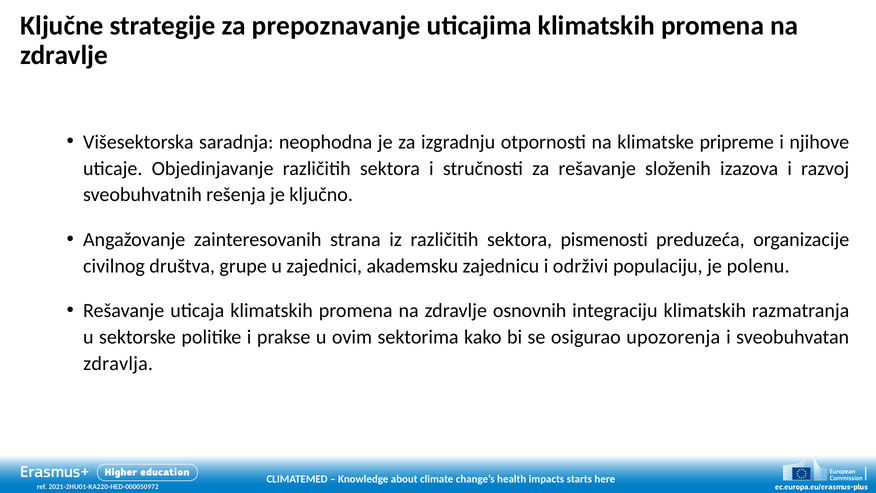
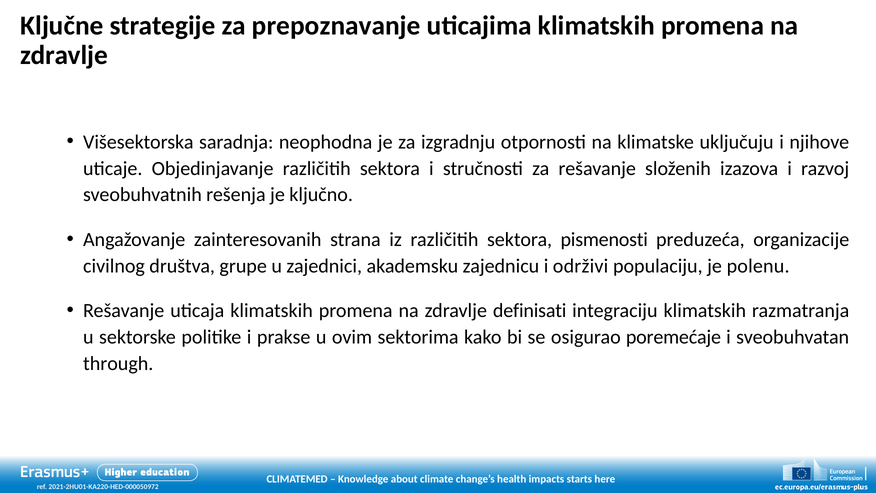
pripreme: pripreme -> uključuju
osnovnih: osnovnih -> definisati
upozorenja: upozorenja -> poremećaje
zdravlja: zdravlja -> through
